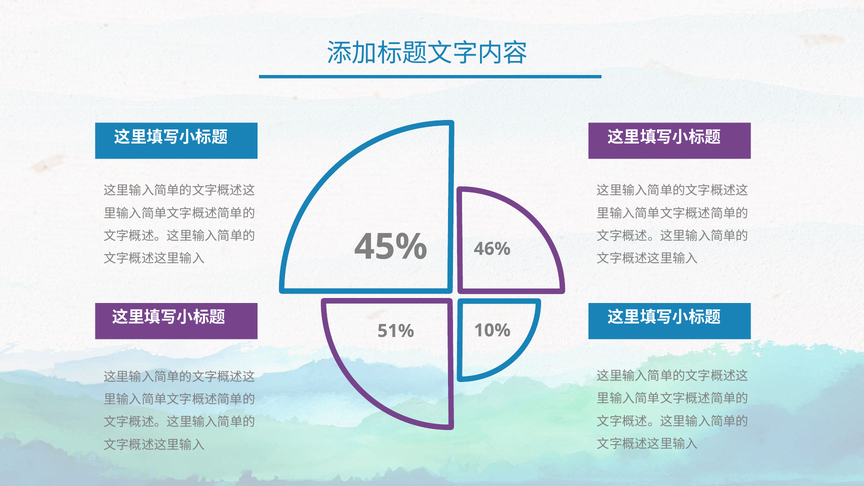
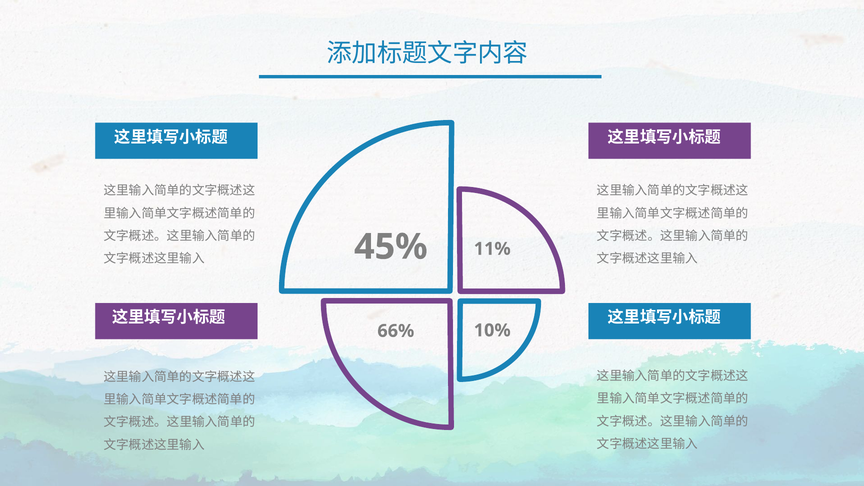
46%: 46% -> 11%
51%: 51% -> 66%
